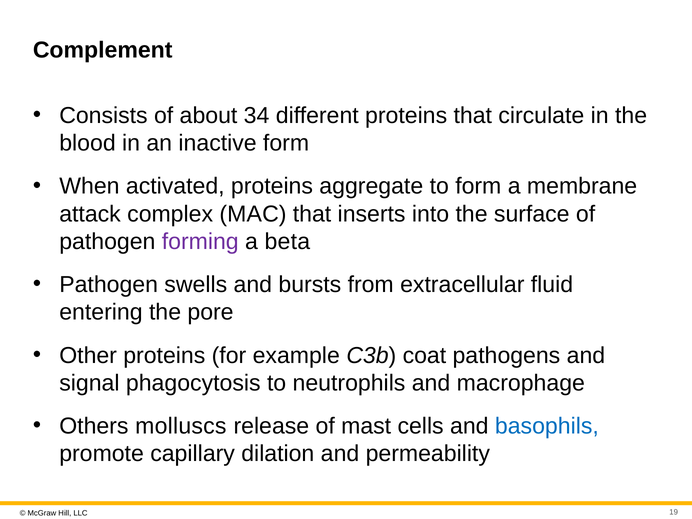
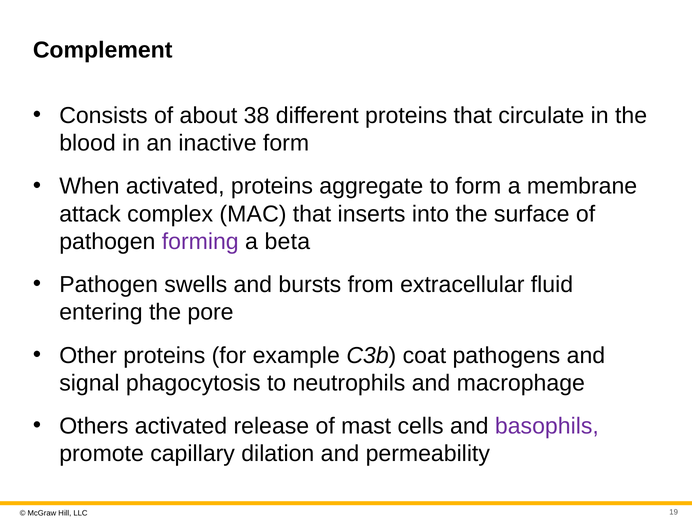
34: 34 -> 38
Others molluscs: molluscs -> activated
basophils colour: blue -> purple
